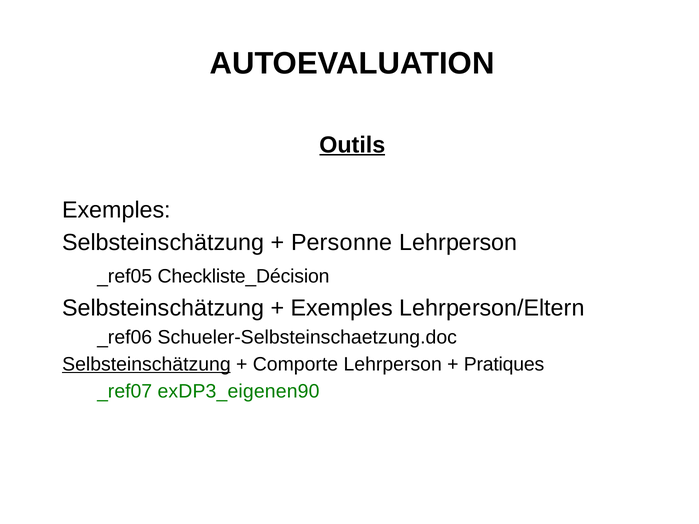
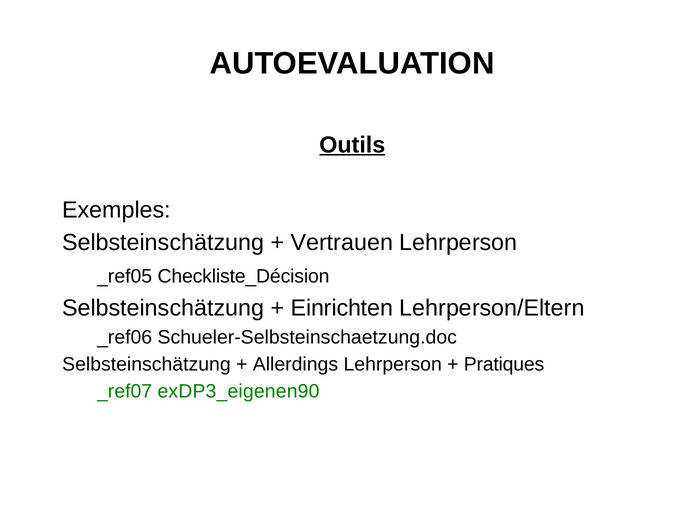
Personne: Personne -> Vertrauen
Exemples at (342, 308): Exemples -> Einrichten
Selbsteinschätzung at (146, 364) underline: present -> none
Comporte: Comporte -> Allerdings
